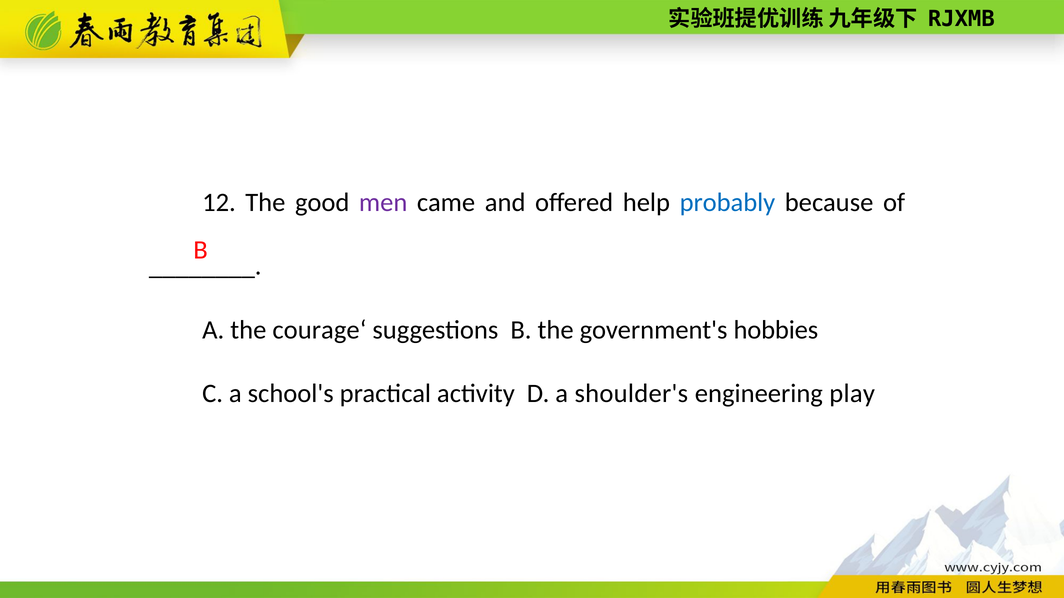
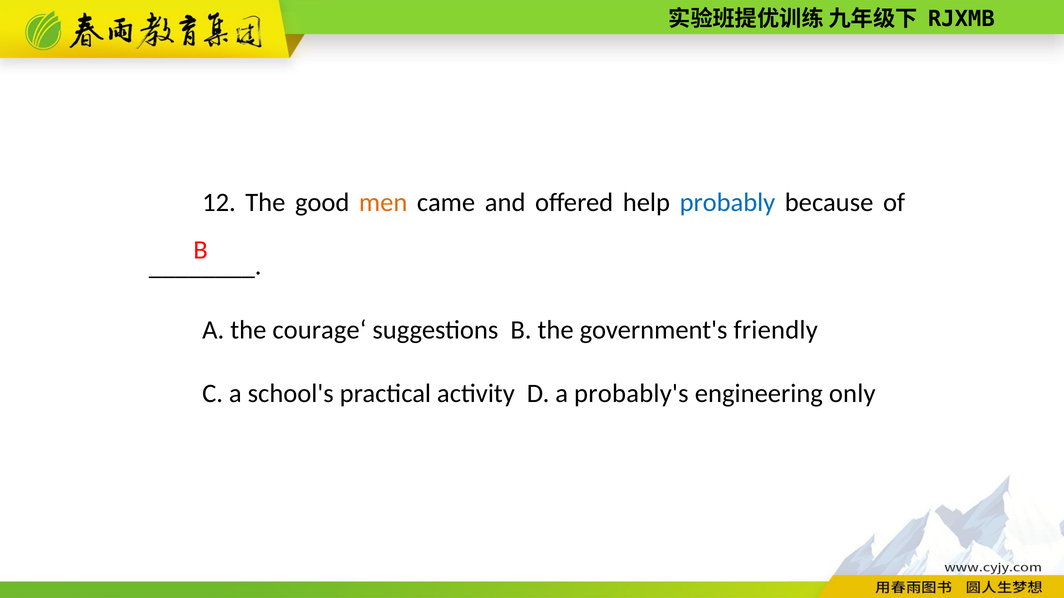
men colour: purple -> orange
hobbies: hobbies -> friendly
shoulder's: shoulder's -> probably's
play: play -> only
